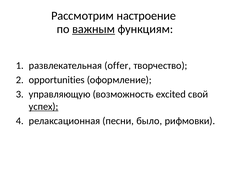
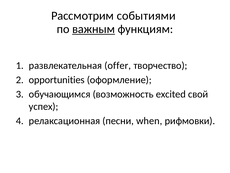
настроение: настроение -> событиями
управляющую: управляющую -> обучающимся
успех underline: present -> none
было: было -> when
